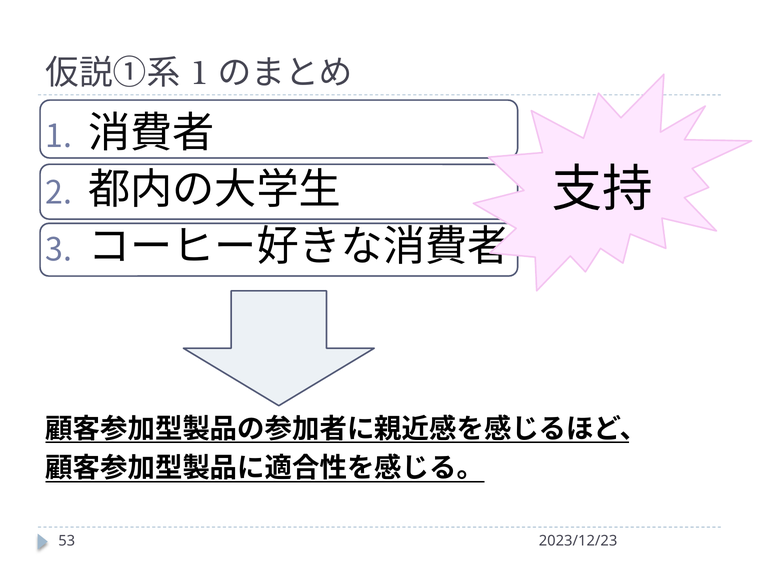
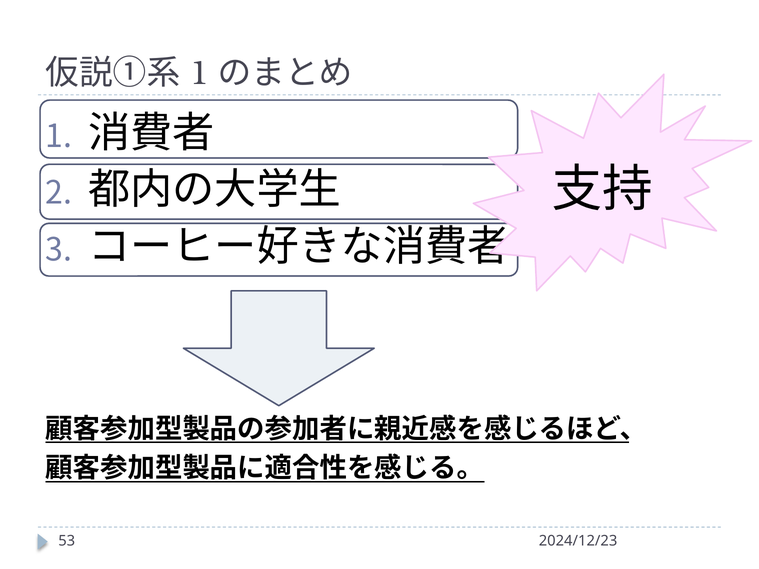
2023/12/23: 2023/12/23 -> 2024/12/23
